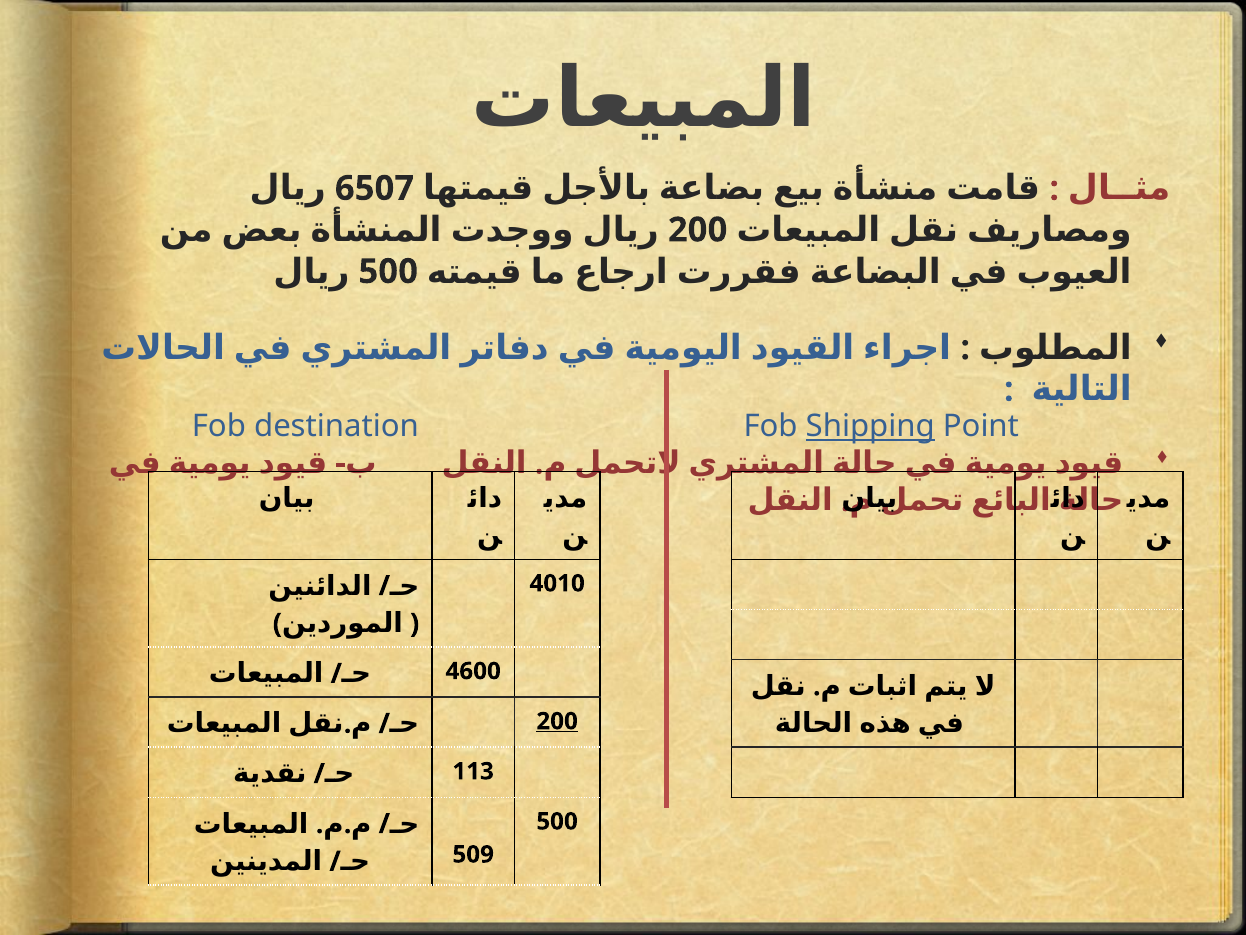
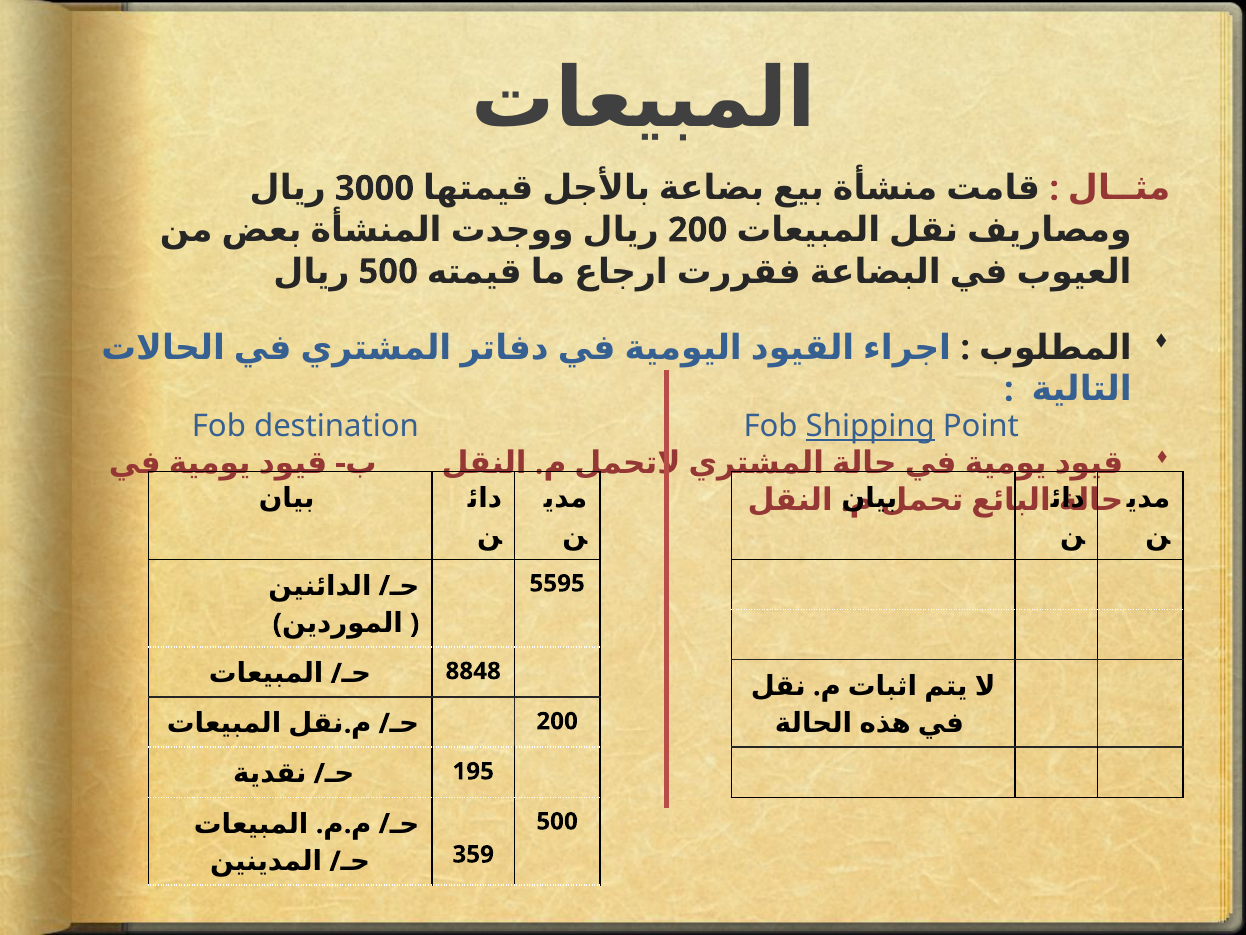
6507: 6507 -> 3000
4010: 4010 -> 5595
4600: 4600 -> 8848
200 at (557, 721) underline: present -> none
113: 113 -> 195
509: 509 -> 359
